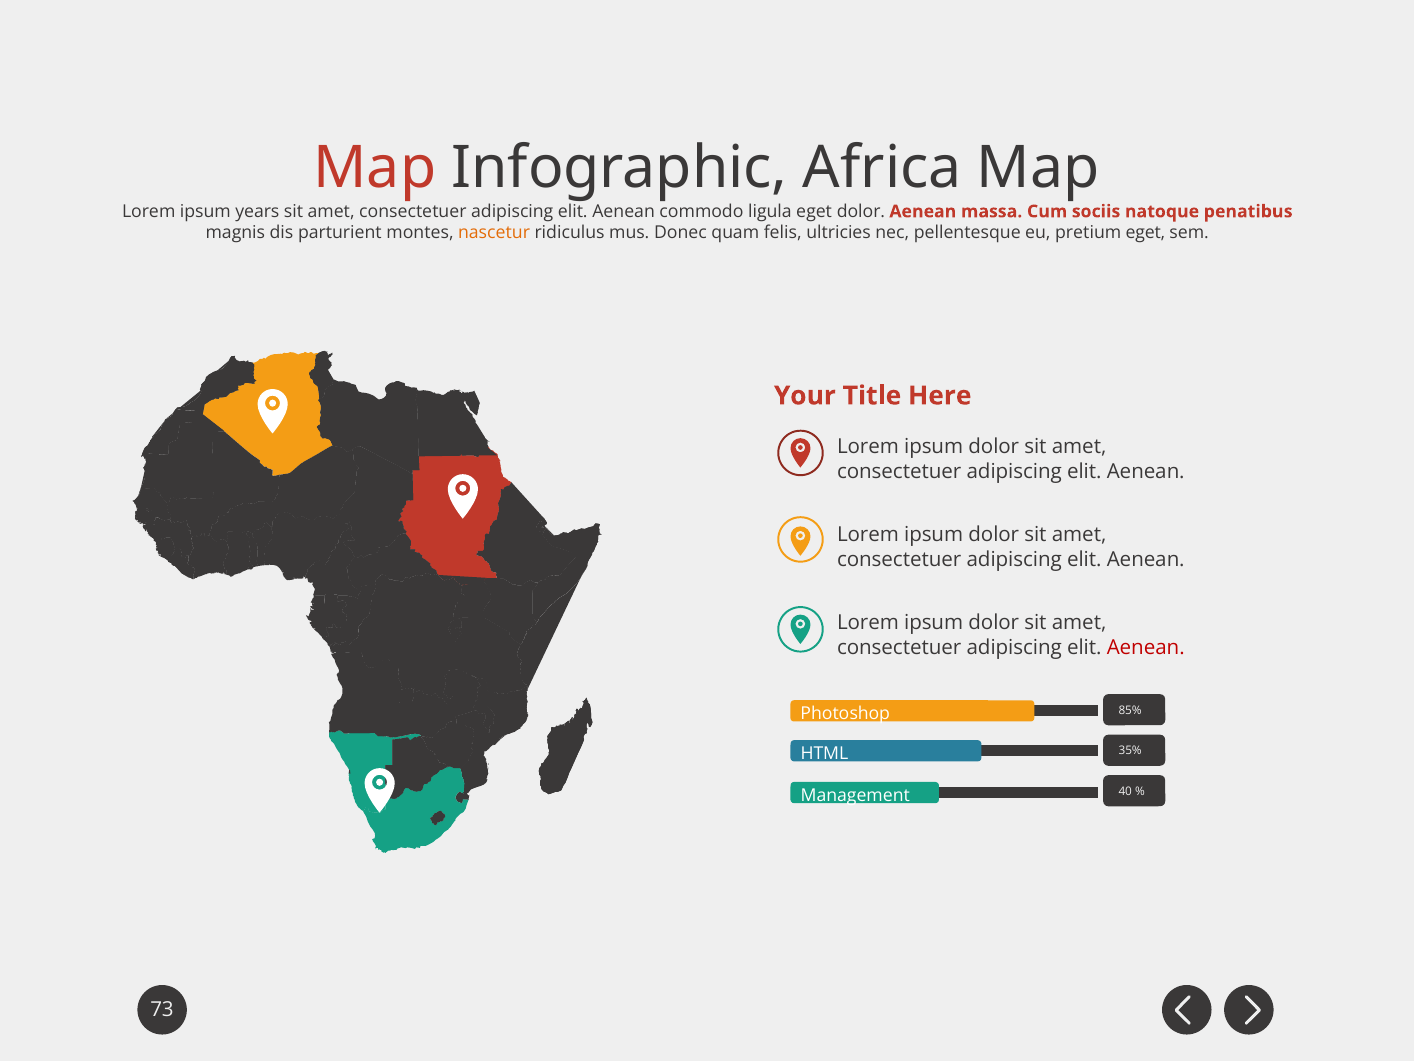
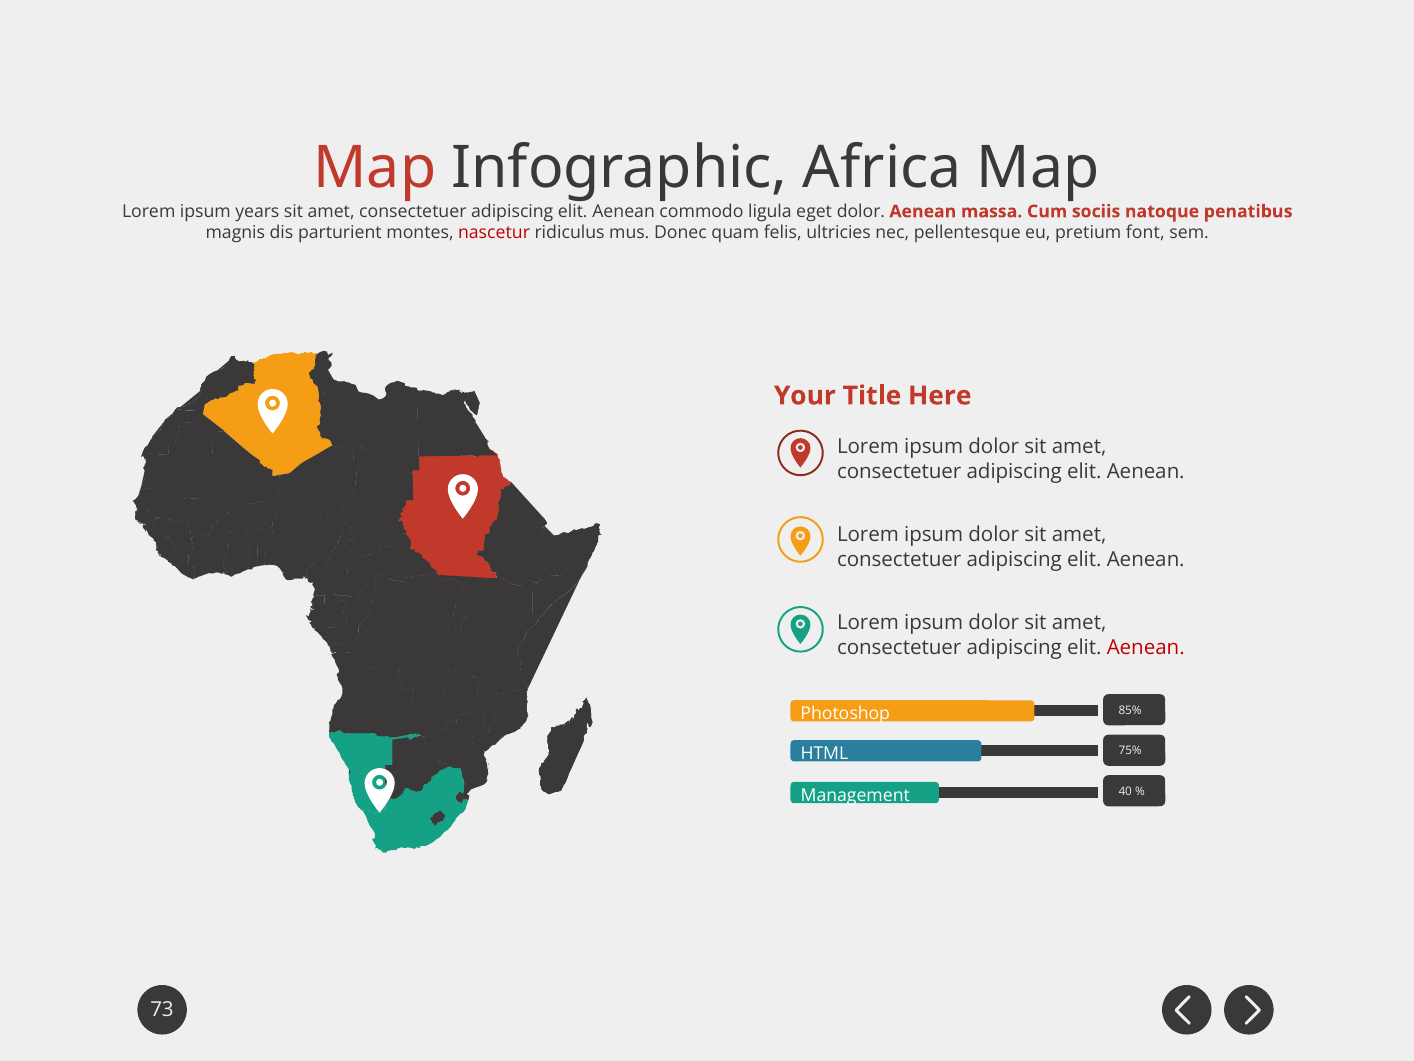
nascetur colour: orange -> red
pretium eget: eget -> font
35%: 35% -> 75%
